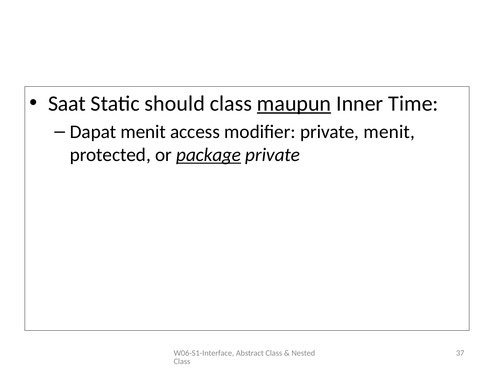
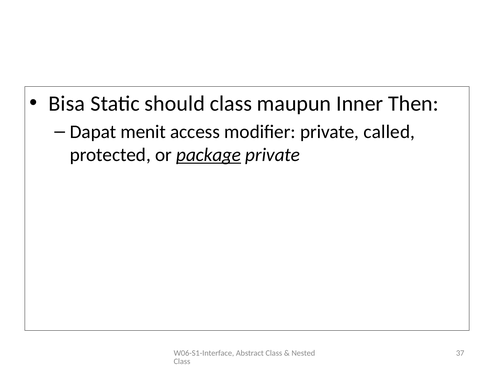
Saat: Saat -> Bisa
maupun underline: present -> none
Time: Time -> Then
private menit: menit -> called
